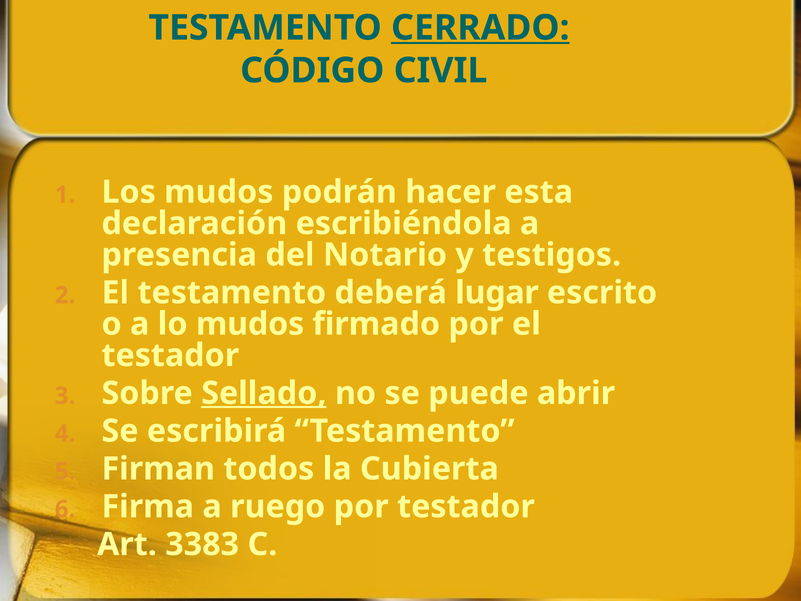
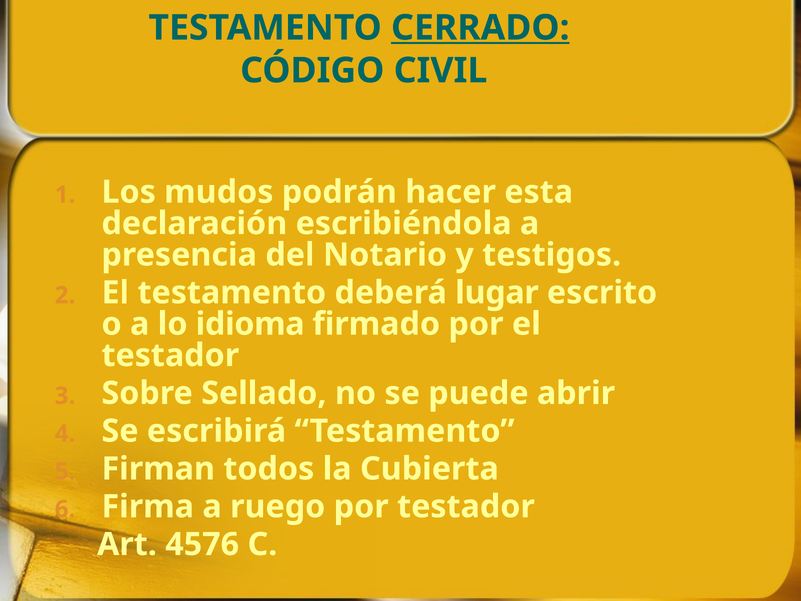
lo mudos: mudos -> idioma
Sellado underline: present -> none
3383: 3383 -> 4576
